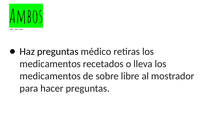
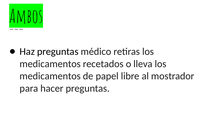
sobre: sobre -> papel
